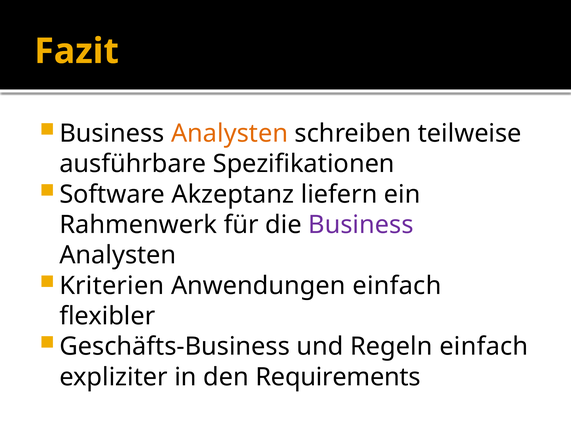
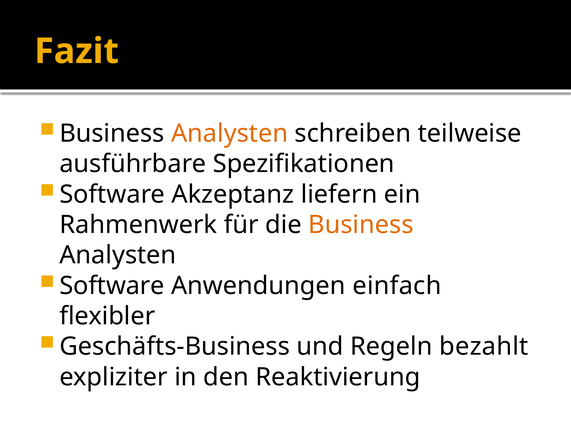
Business at (361, 225) colour: purple -> orange
Kriterien at (112, 286): Kriterien -> Software
Regeln einfach: einfach -> bezahlt
Requirements: Requirements -> Reaktivierung
